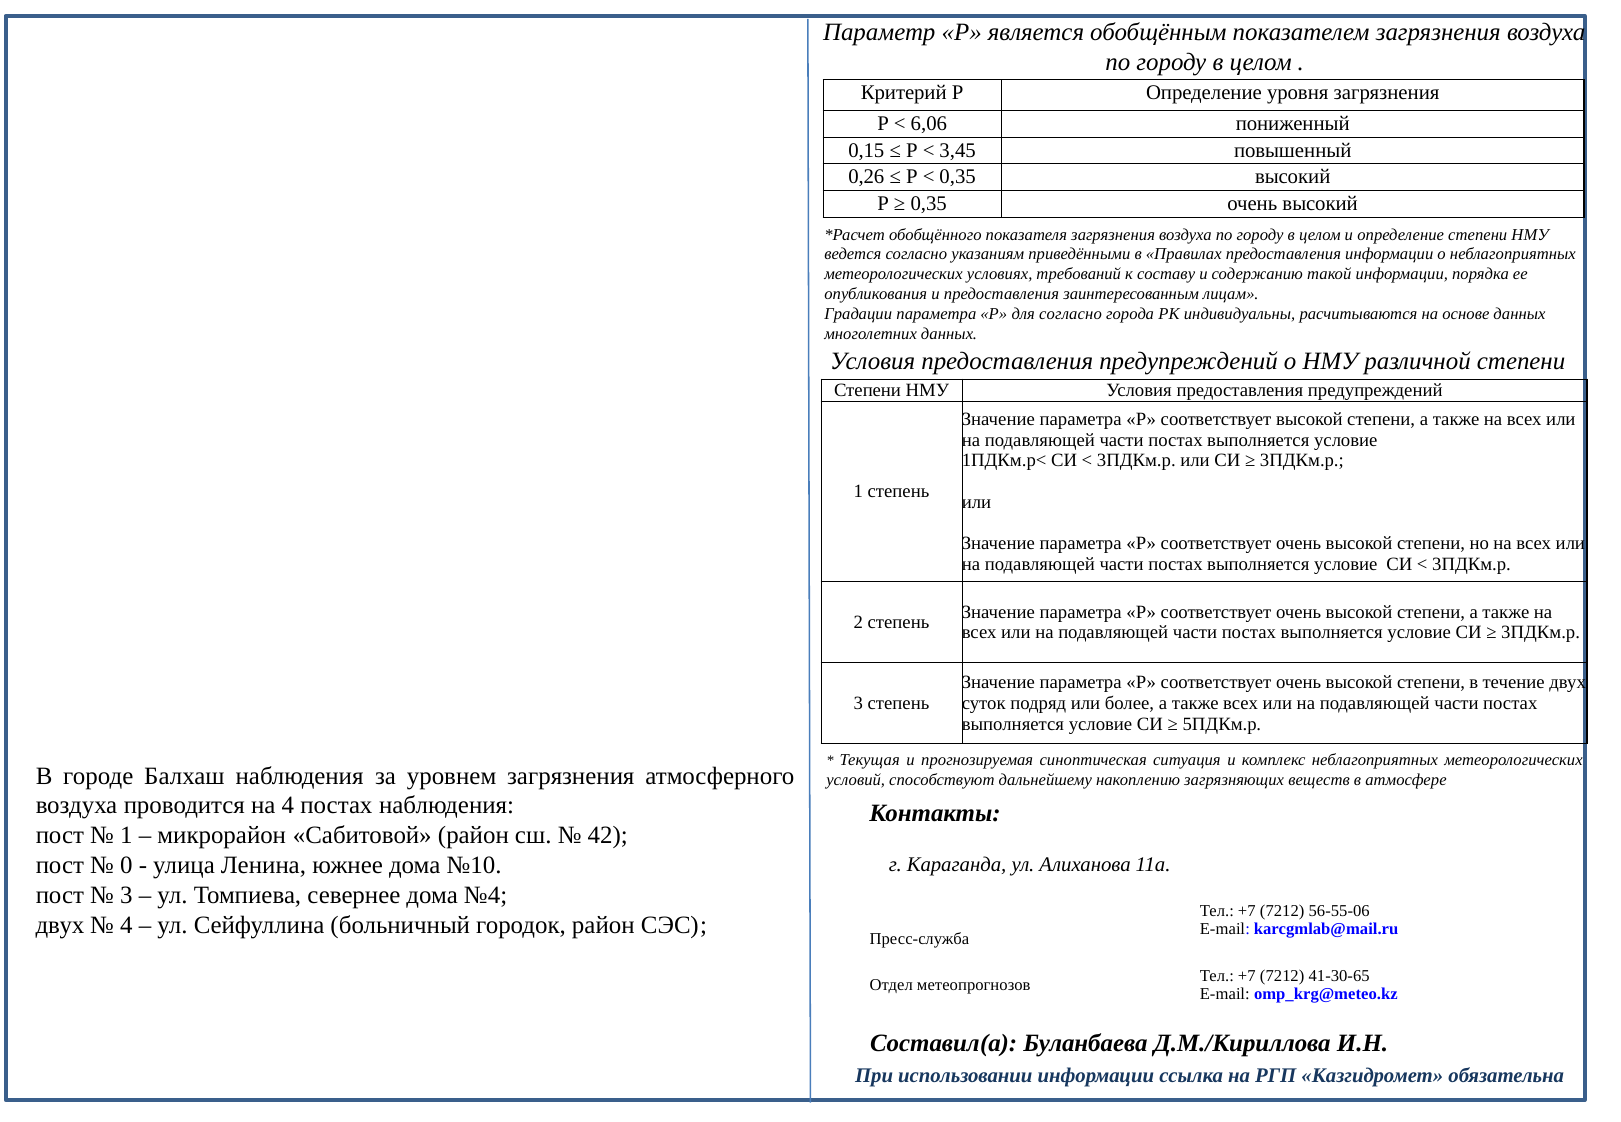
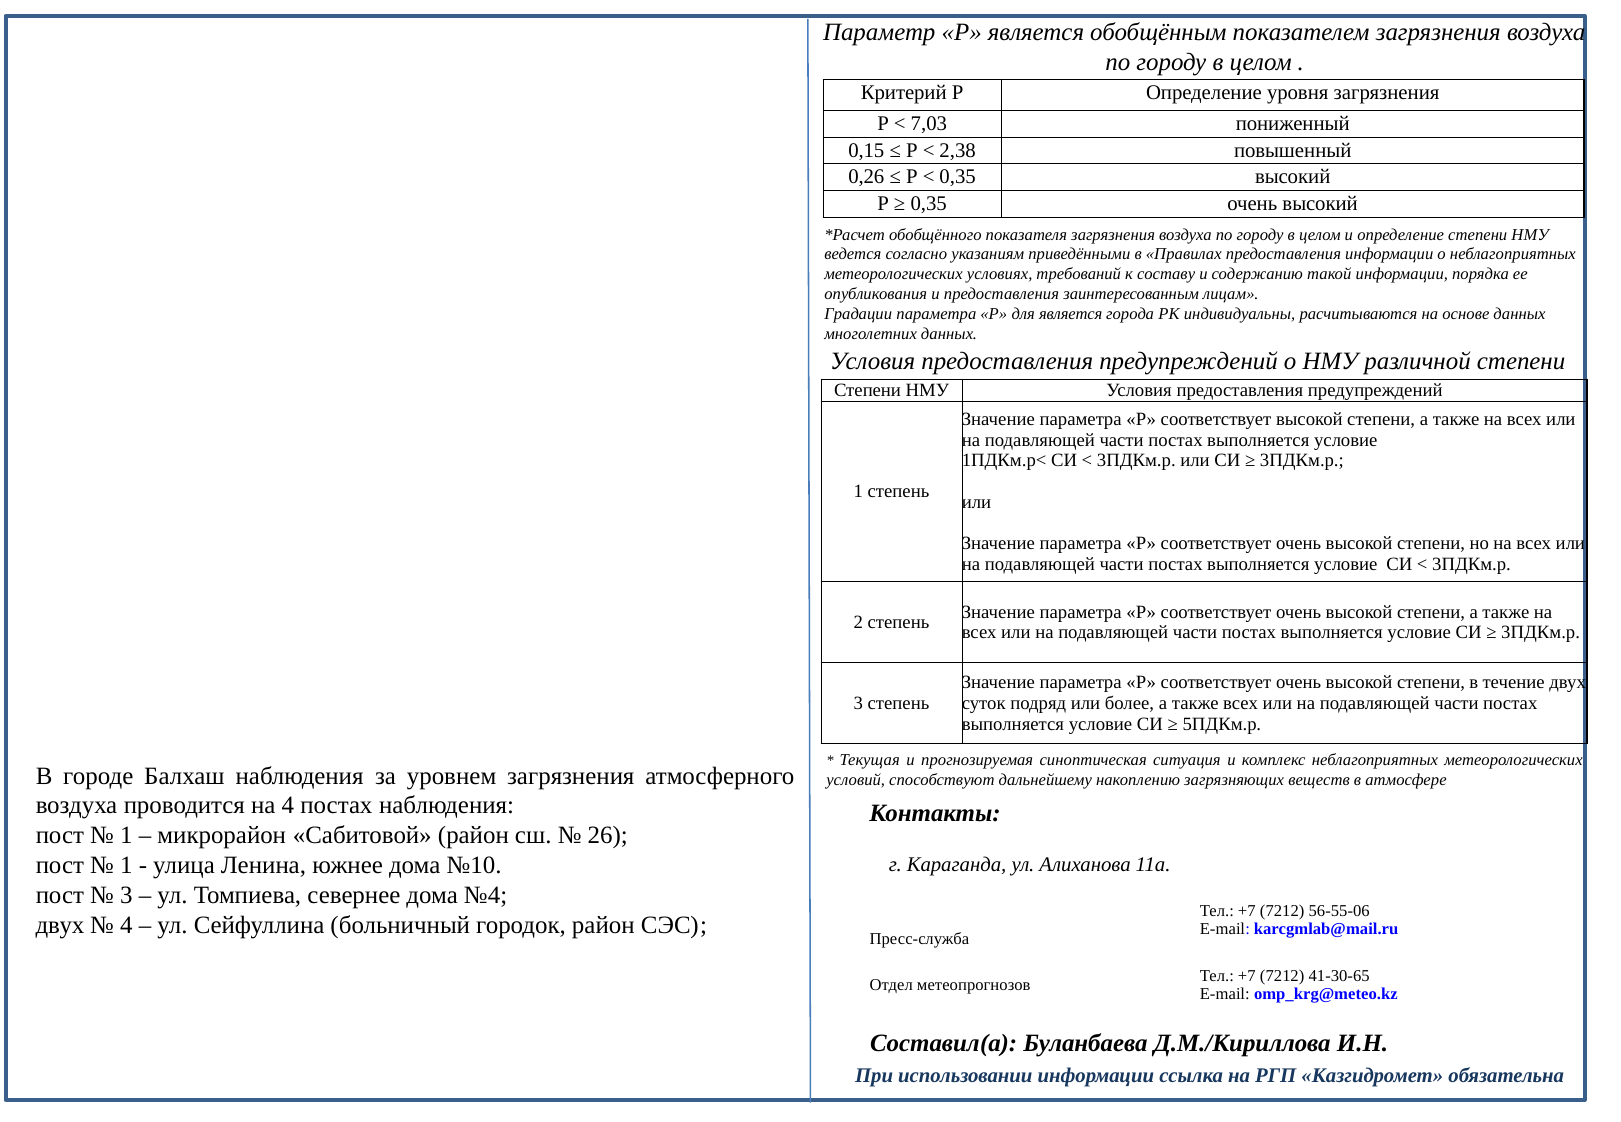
6,06: 6,06 -> 7,03
3,45: 3,45 -> 2,38
для согласно: согласно -> является
42: 42 -> 26
0 at (126, 866): 0 -> 1
